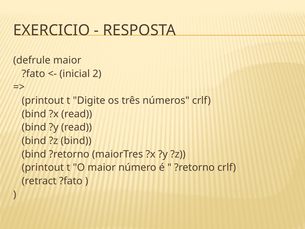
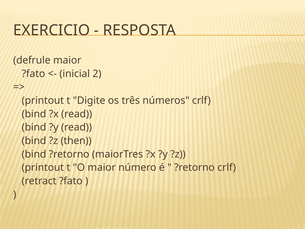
?z bind: bind -> then
